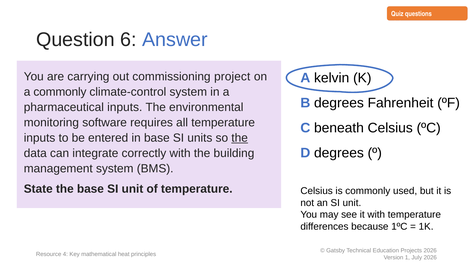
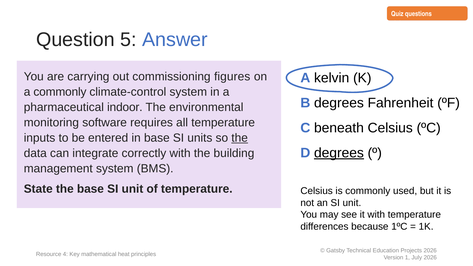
6: 6 -> 5
project: project -> figures
pharmaceutical inputs: inputs -> indoor
degrees at (339, 153) underline: none -> present
